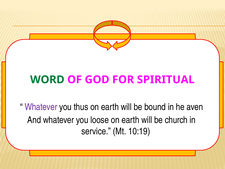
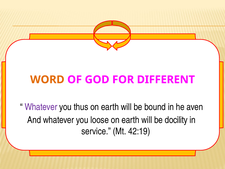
WORD colour: green -> orange
SPIRITUAL: SPIRITUAL -> DIFFERENT
church: church -> docility
10:19: 10:19 -> 42:19
